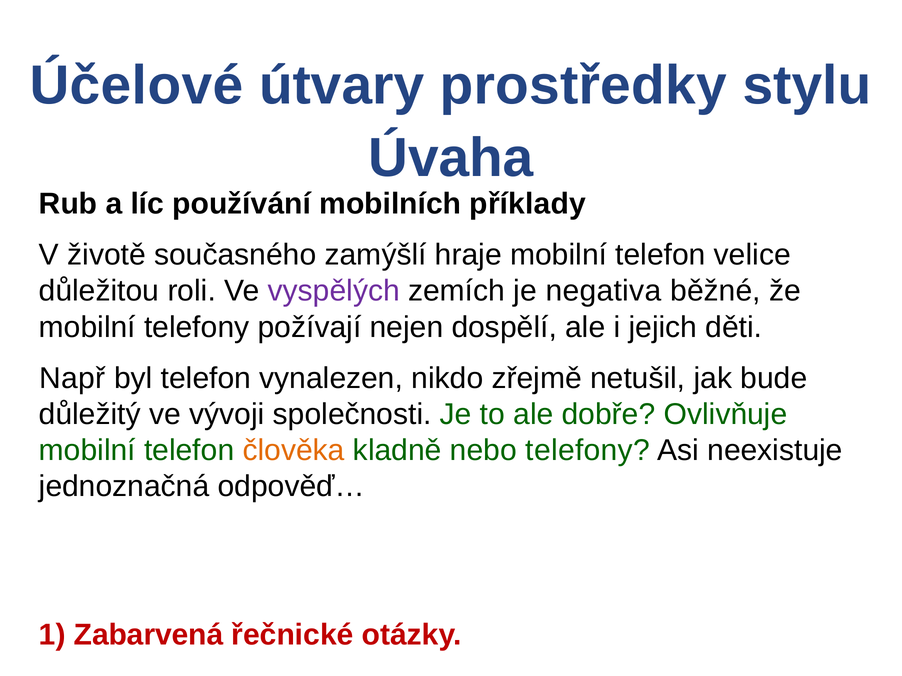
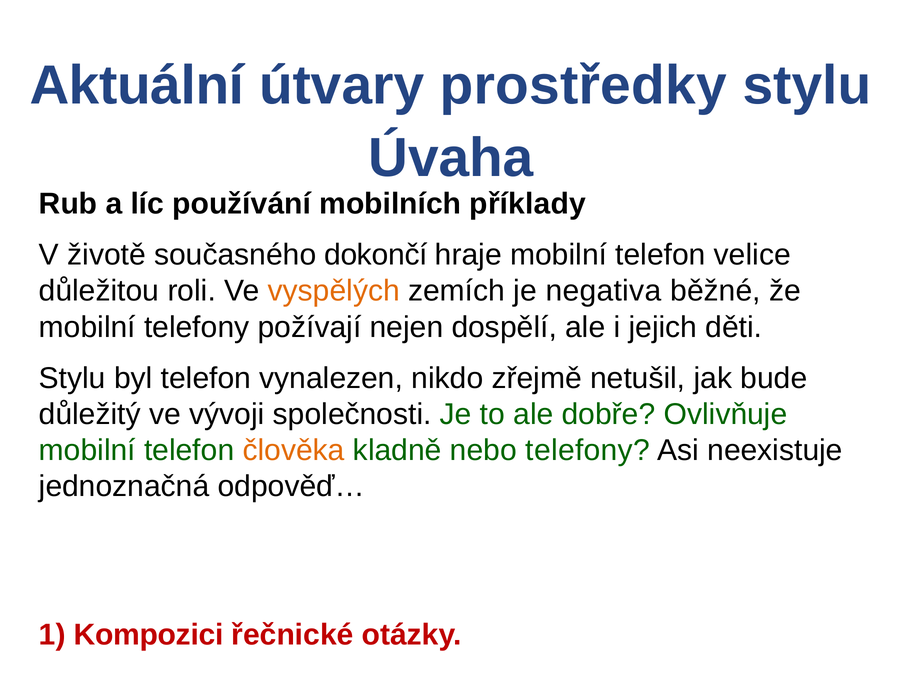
Účelové: Účelové -> Aktuální
zamýšlí: zamýšlí -> dokončí
vyspělých colour: purple -> orange
Např at (72, 379): Např -> Stylu
Zabarvená: Zabarvená -> Kompozici
